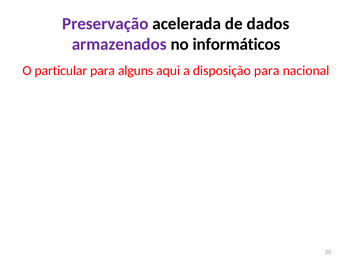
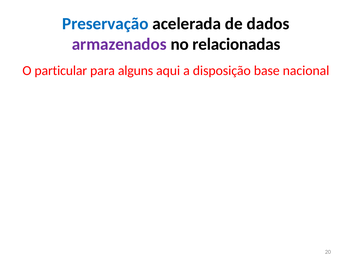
Preservação colour: purple -> blue
informáticos: informáticos -> relacionadas
disposição para: para -> base
